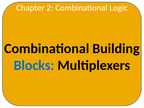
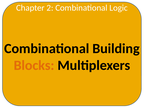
Blocks colour: blue -> orange
